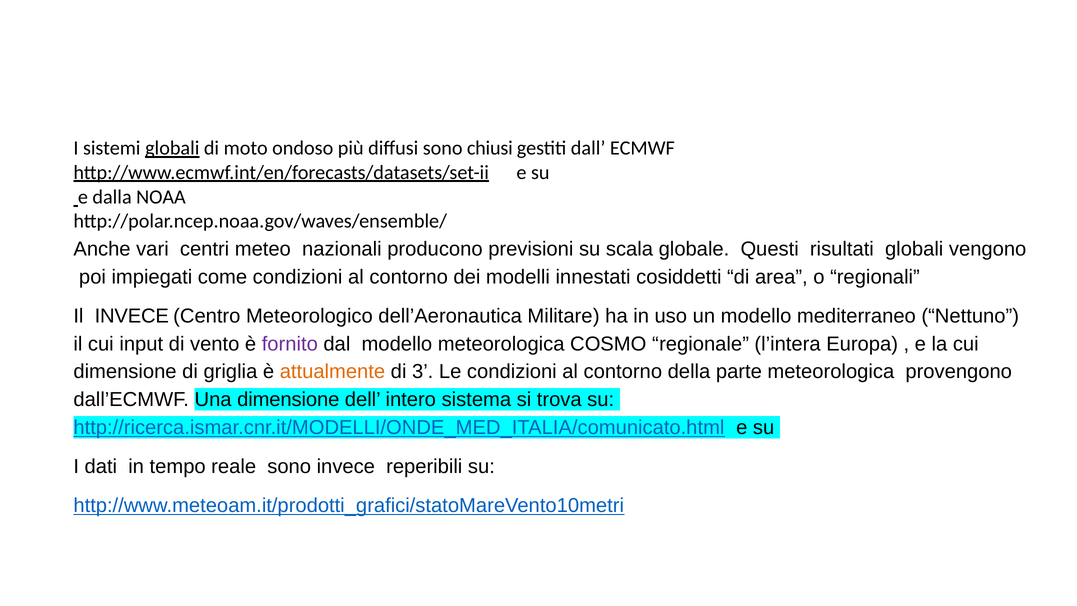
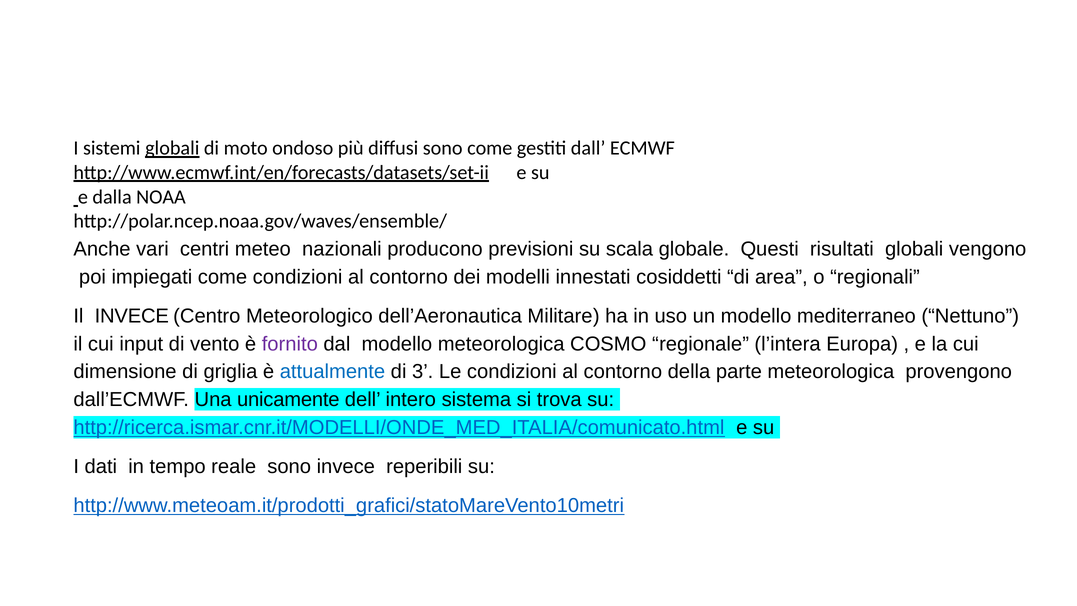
sono chiusi: chiusi -> come
attualmente colour: orange -> blue
Una dimensione: dimensione -> unicamente
